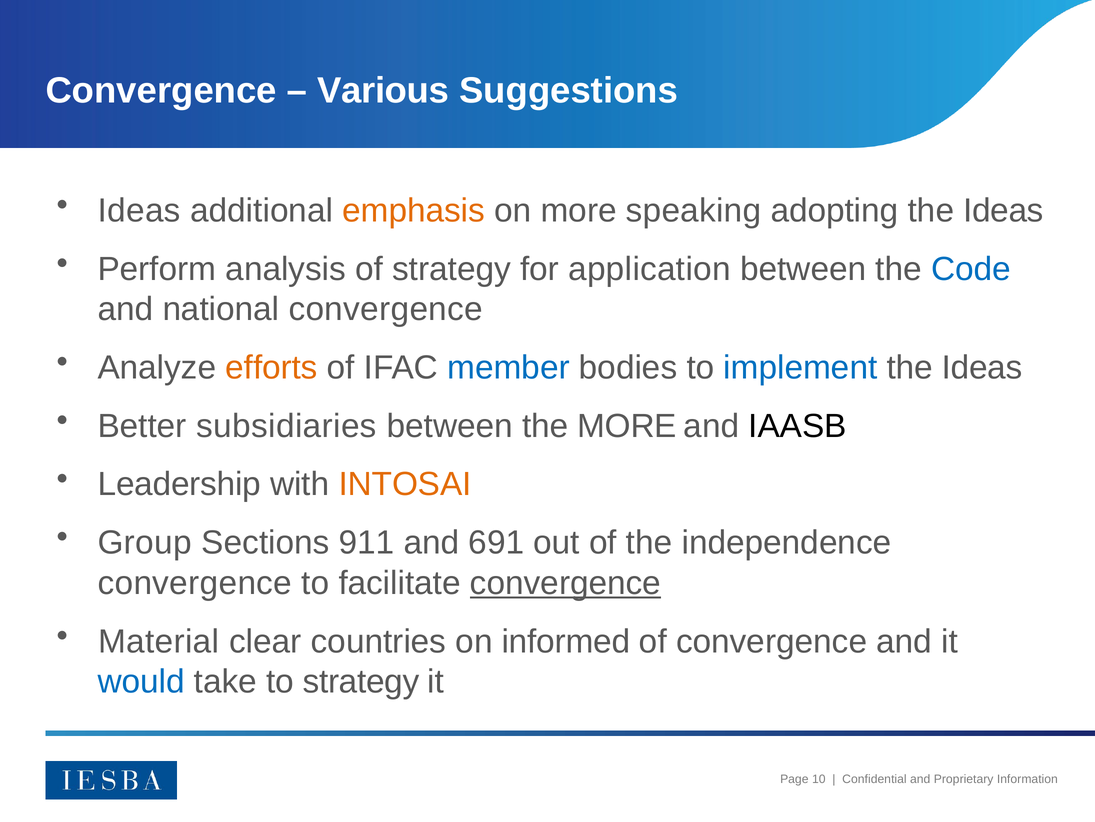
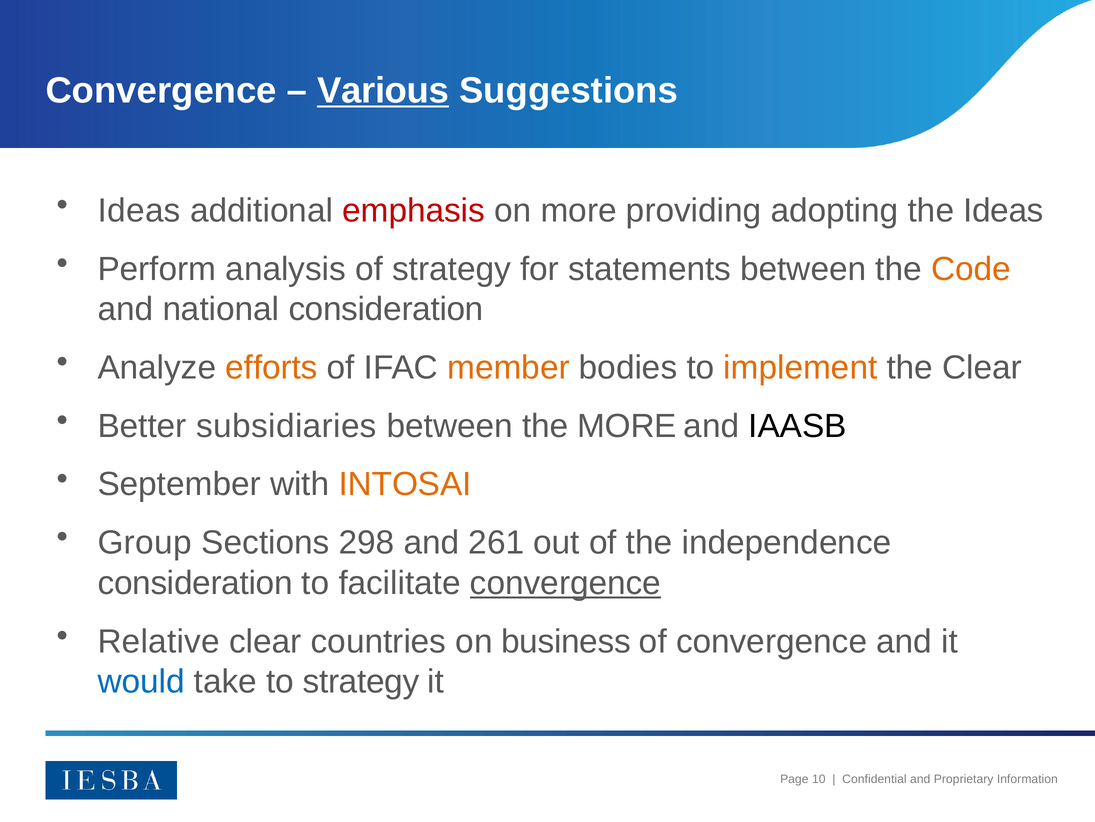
Various underline: none -> present
emphasis colour: orange -> red
speaking: speaking -> providing
application: application -> statements
Code colour: blue -> orange
national convergence: convergence -> consideration
member colour: blue -> orange
implement colour: blue -> orange
Ideas at (982, 367): Ideas -> Clear
Leadership: Leadership -> September
911: 911 -> 298
691: 691 -> 261
convergence at (195, 583): convergence -> consideration
Material: Material -> Relative
informed: informed -> business
